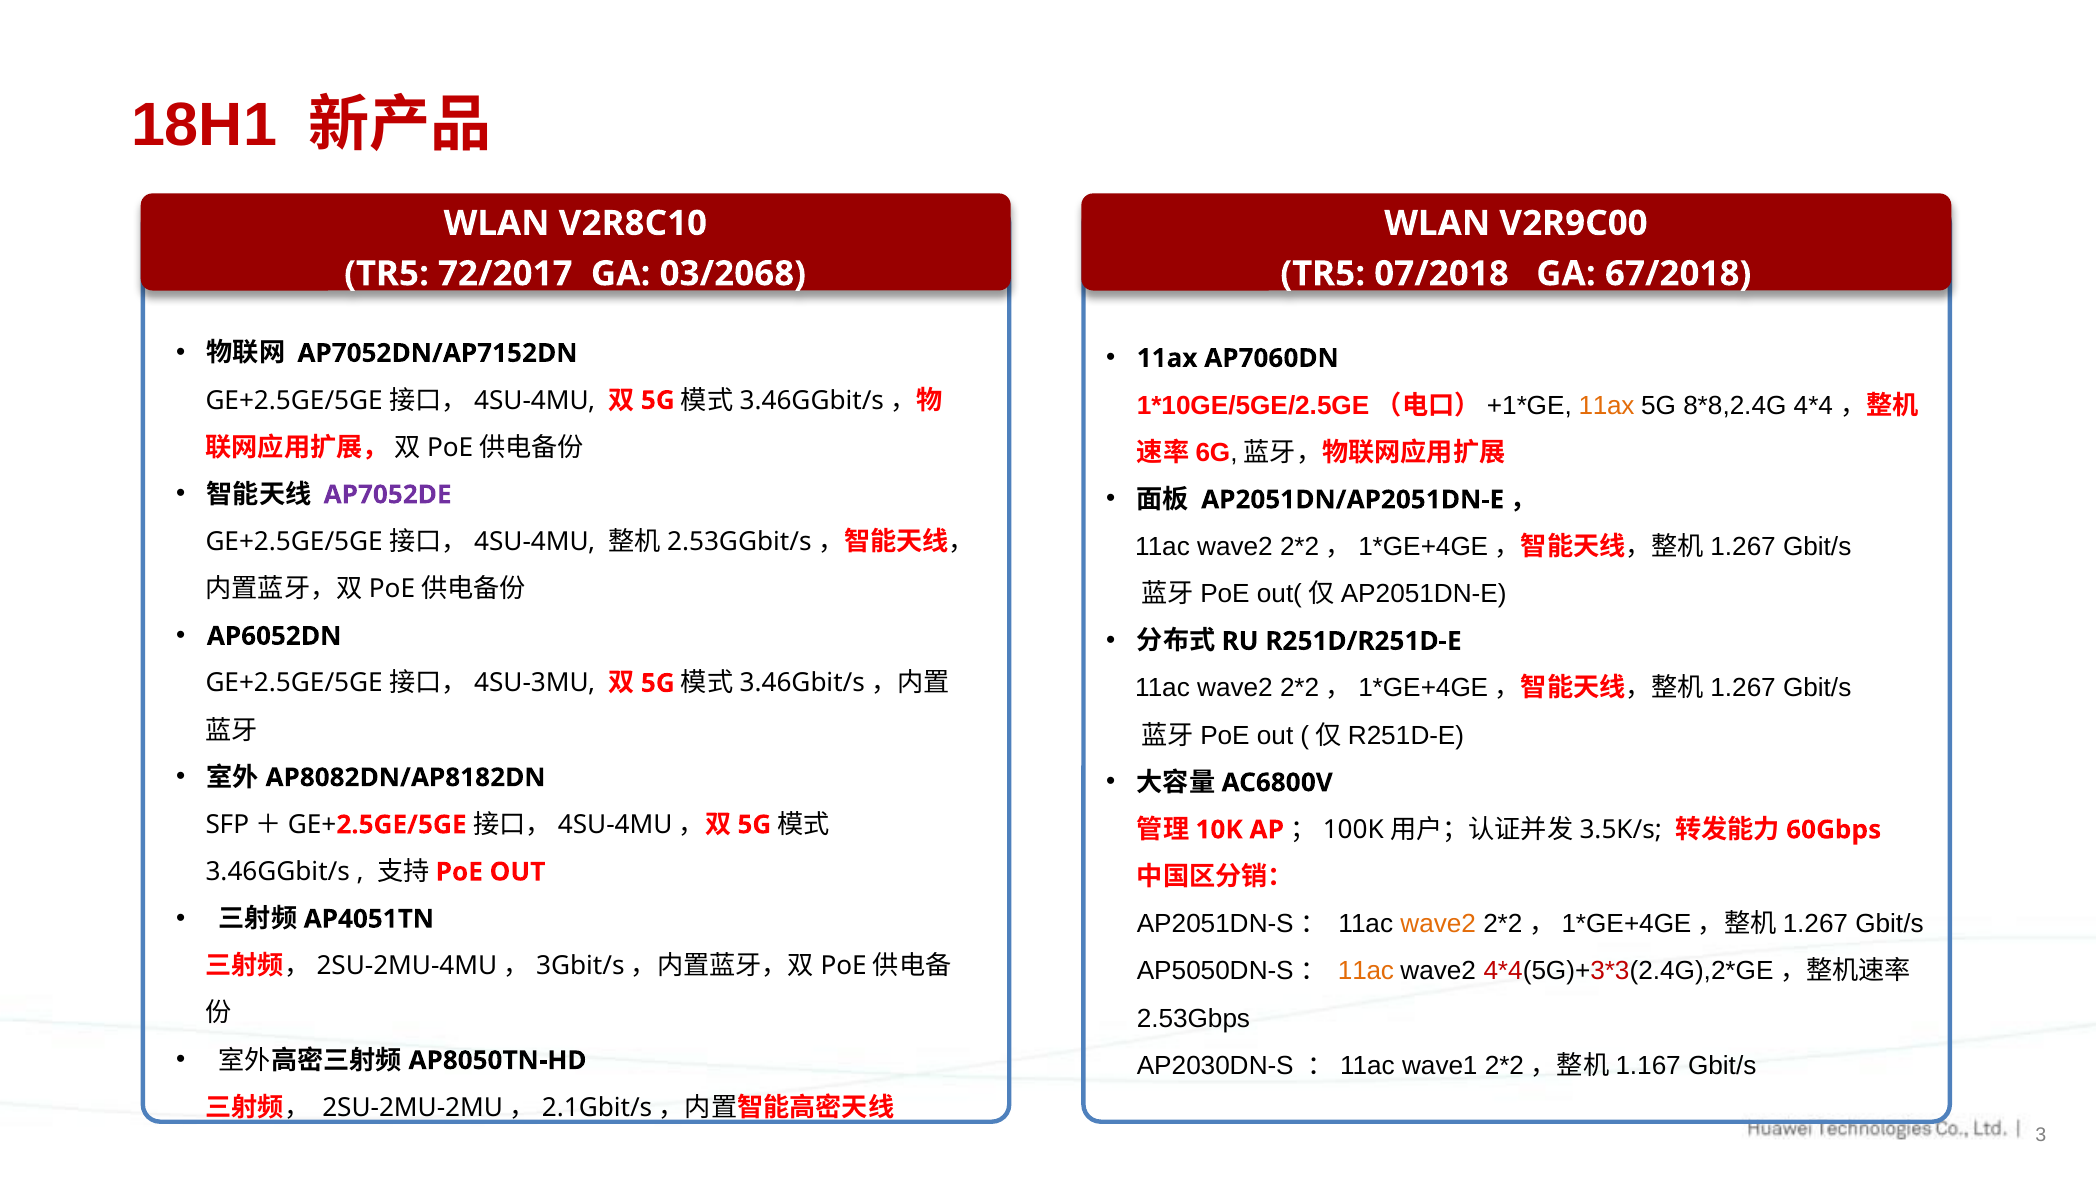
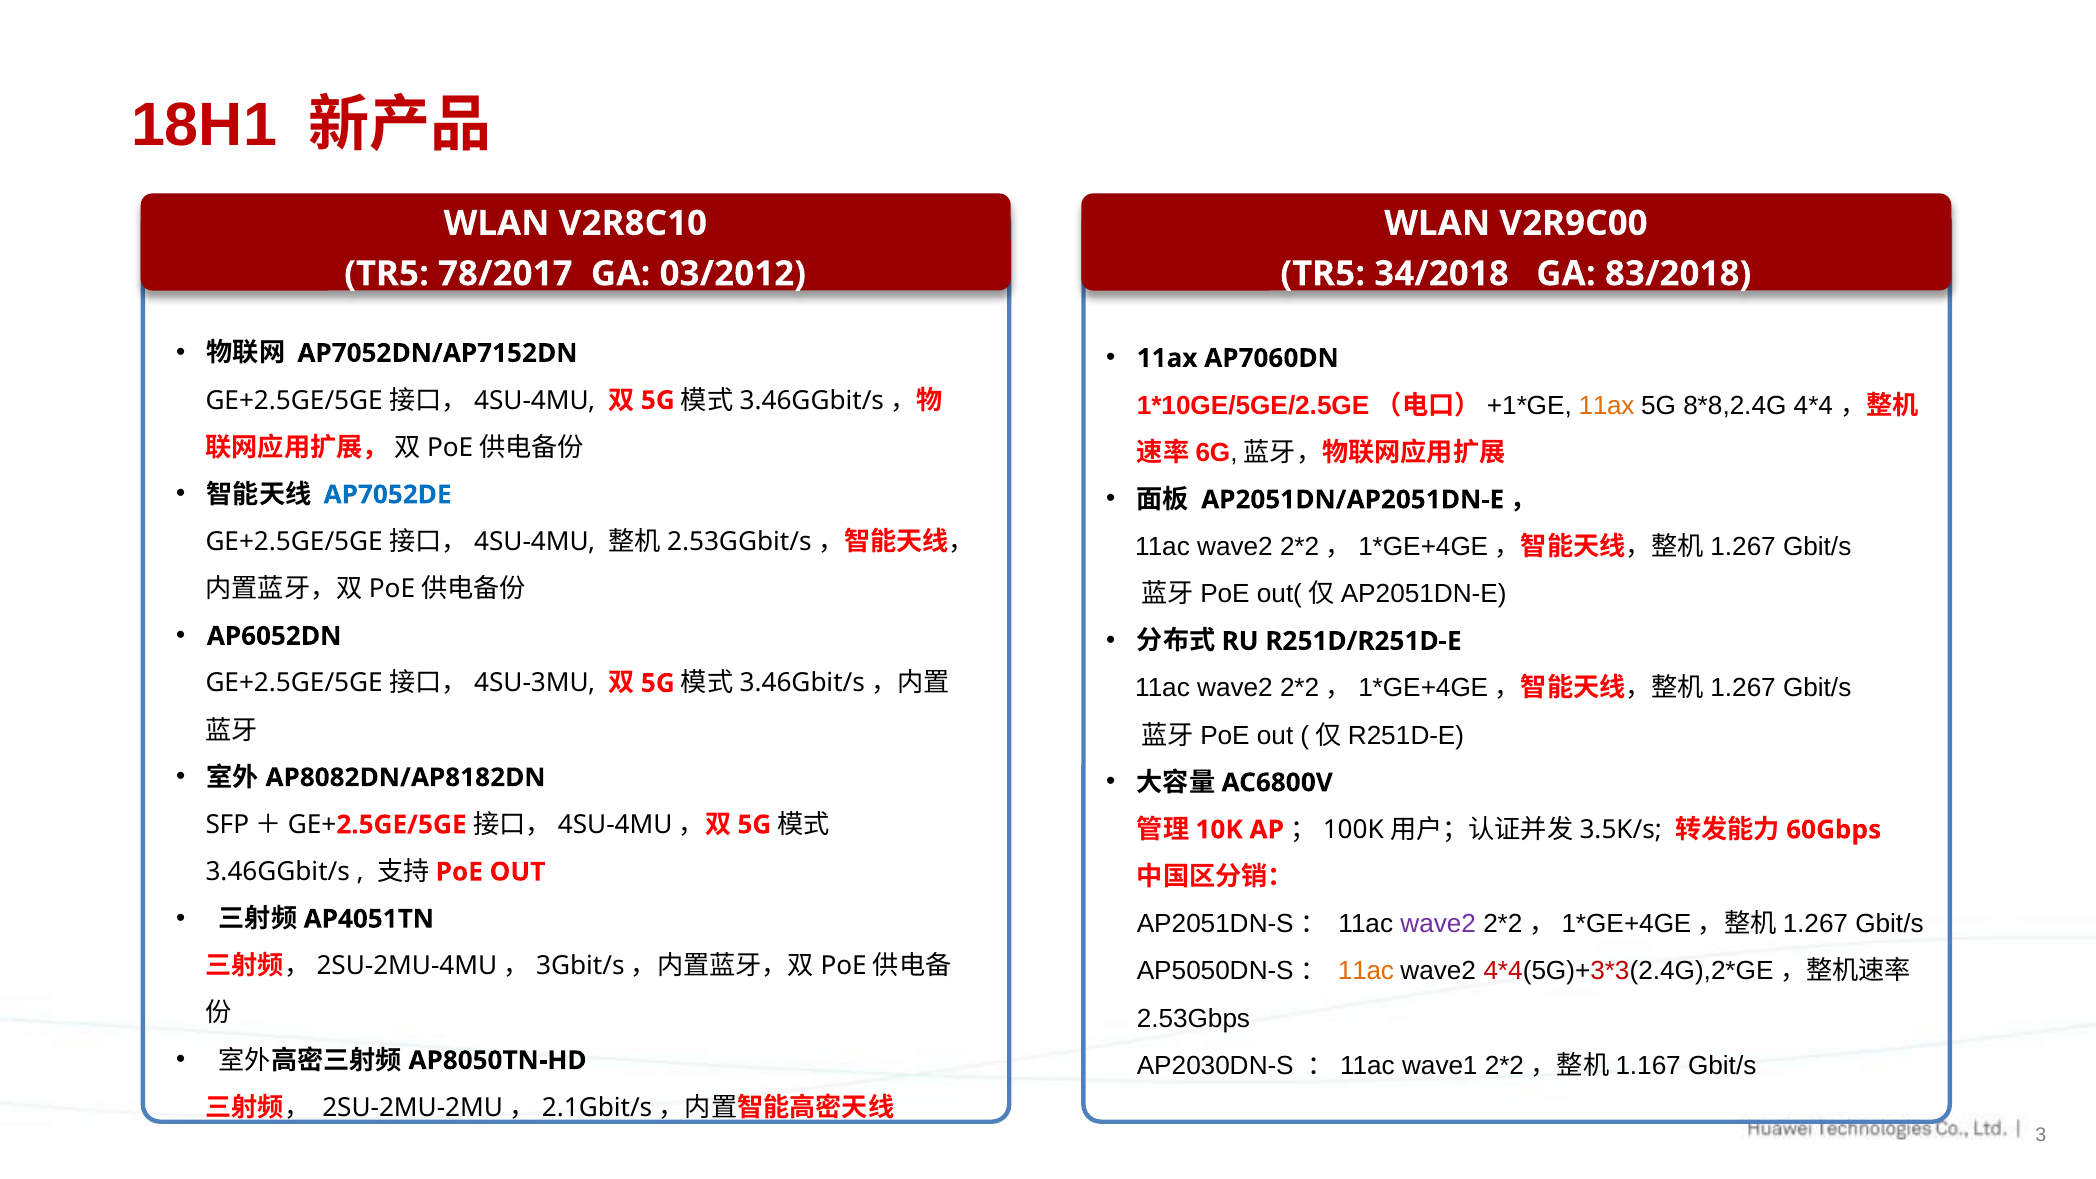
72/2017: 72/2017 -> 78/2017
03/2068: 03/2068 -> 03/2012
07/2018: 07/2018 -> 34/2018
67/2018: 67/2018 -> 83/2018
AP7052DE colour: purple -> blue
wave2 at (1438, 924) colour: orange -> purple
